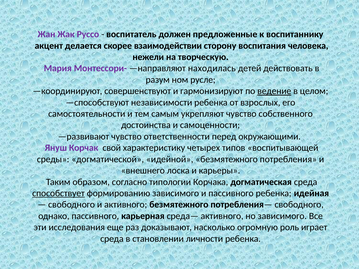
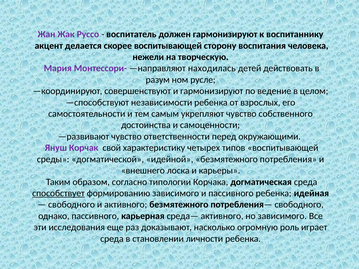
должен предложенные: предложенные -> гармонизируют
скорее взаимодействии: взаимодействии -> воспитывающей
ведение underline: present -> none
